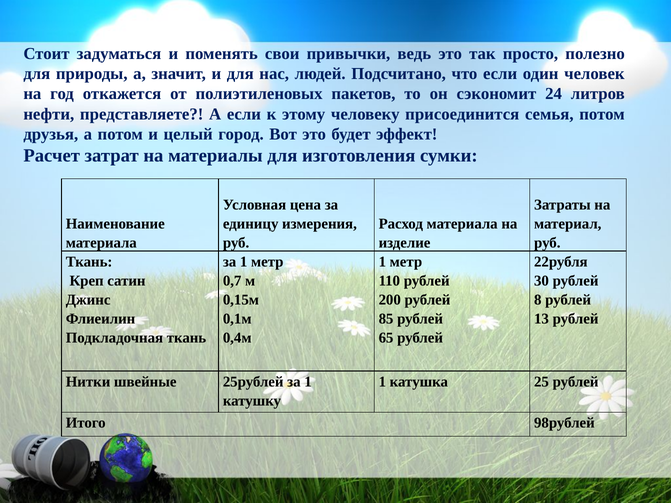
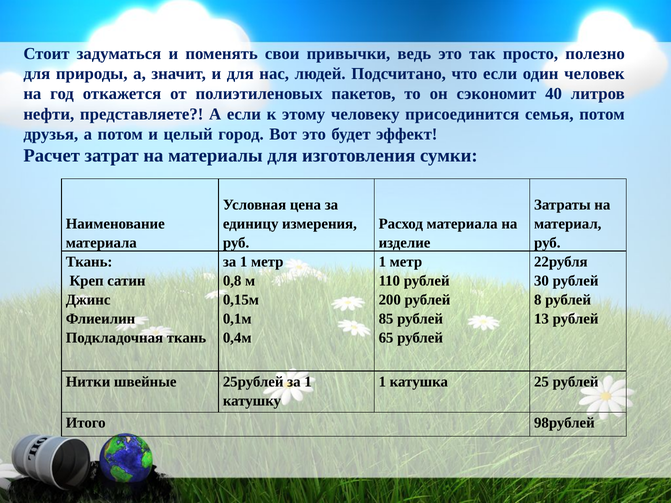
24: 24 -> 40
0,7: 0,7 -> 0,8
